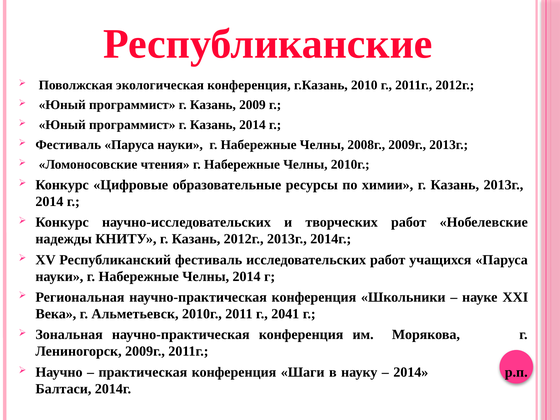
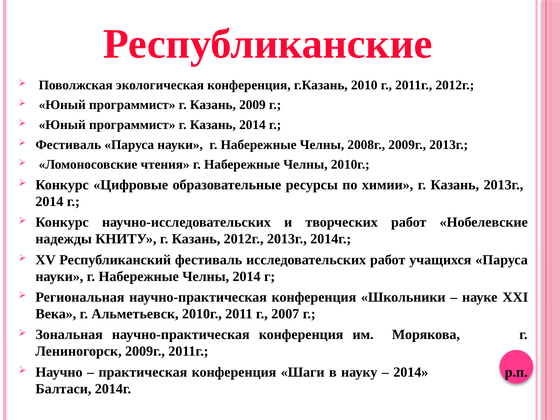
2041: 2041 -> 2007
